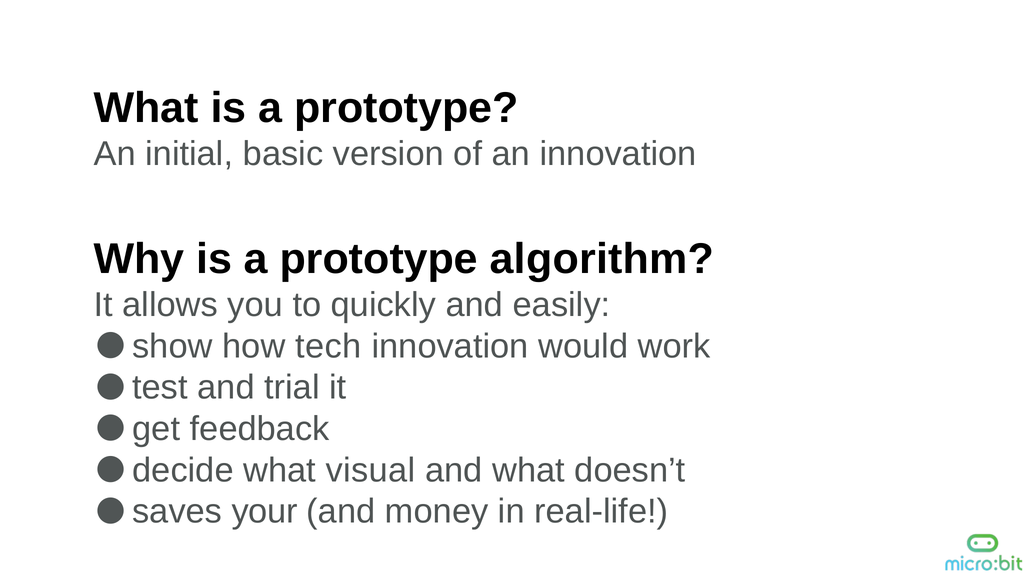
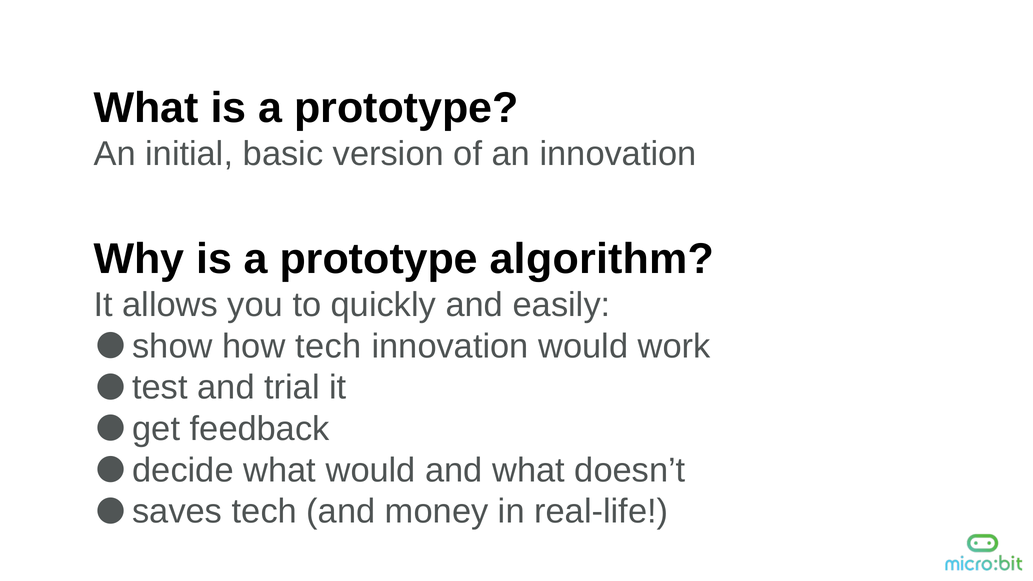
what visual: visual -> would
saves your: your -> tech
